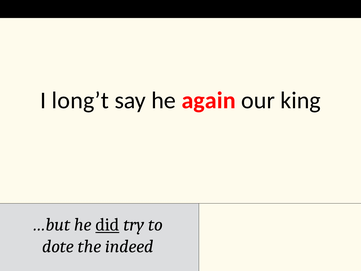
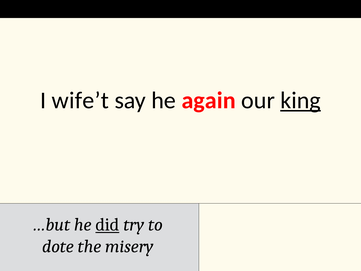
long’t: long’t -> wife’t
king underline: none -> present
indeed: indeed -> misery
